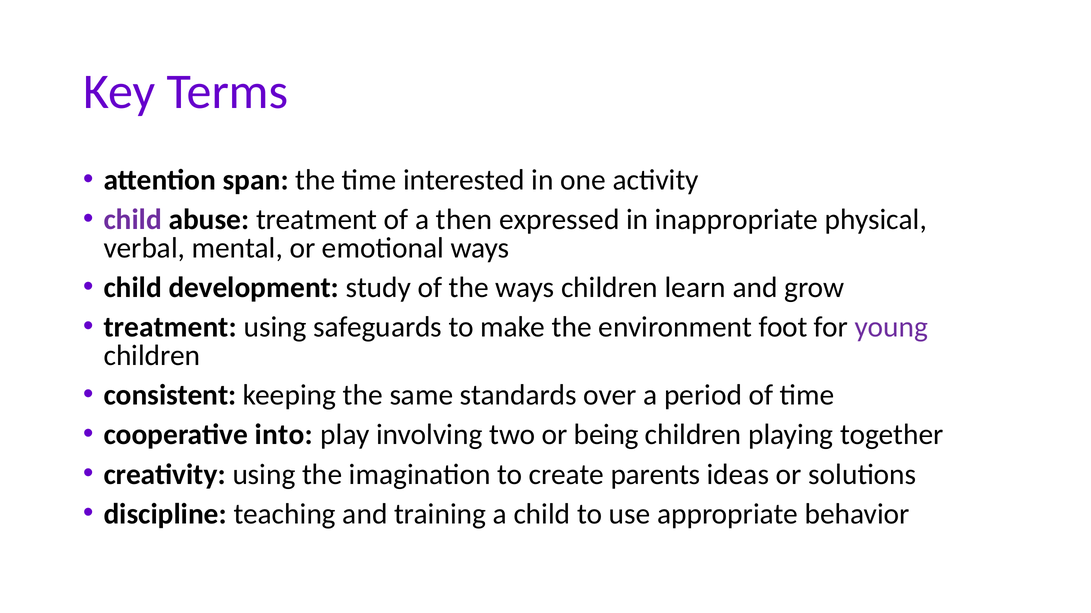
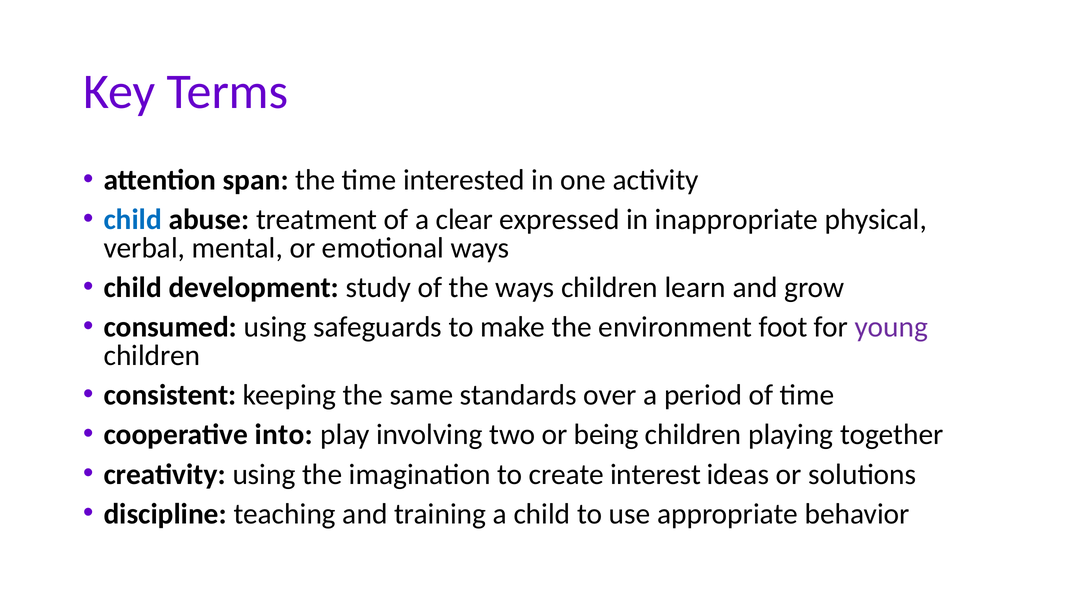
child at (133, 220) colour: purple -> blue
then: then -> clear
treatment at (170, 328): treatment -> consumed
parents: parents -> interest
